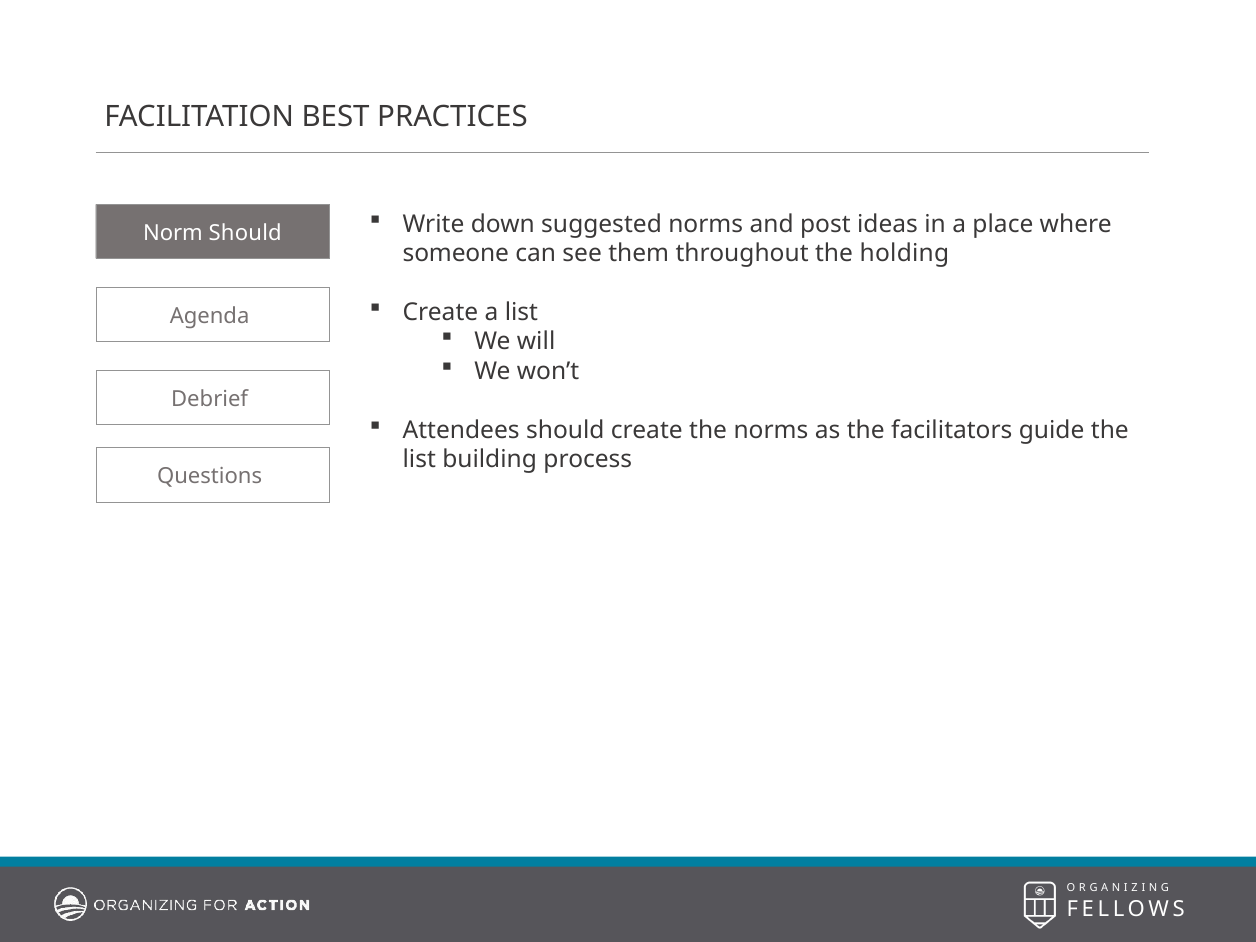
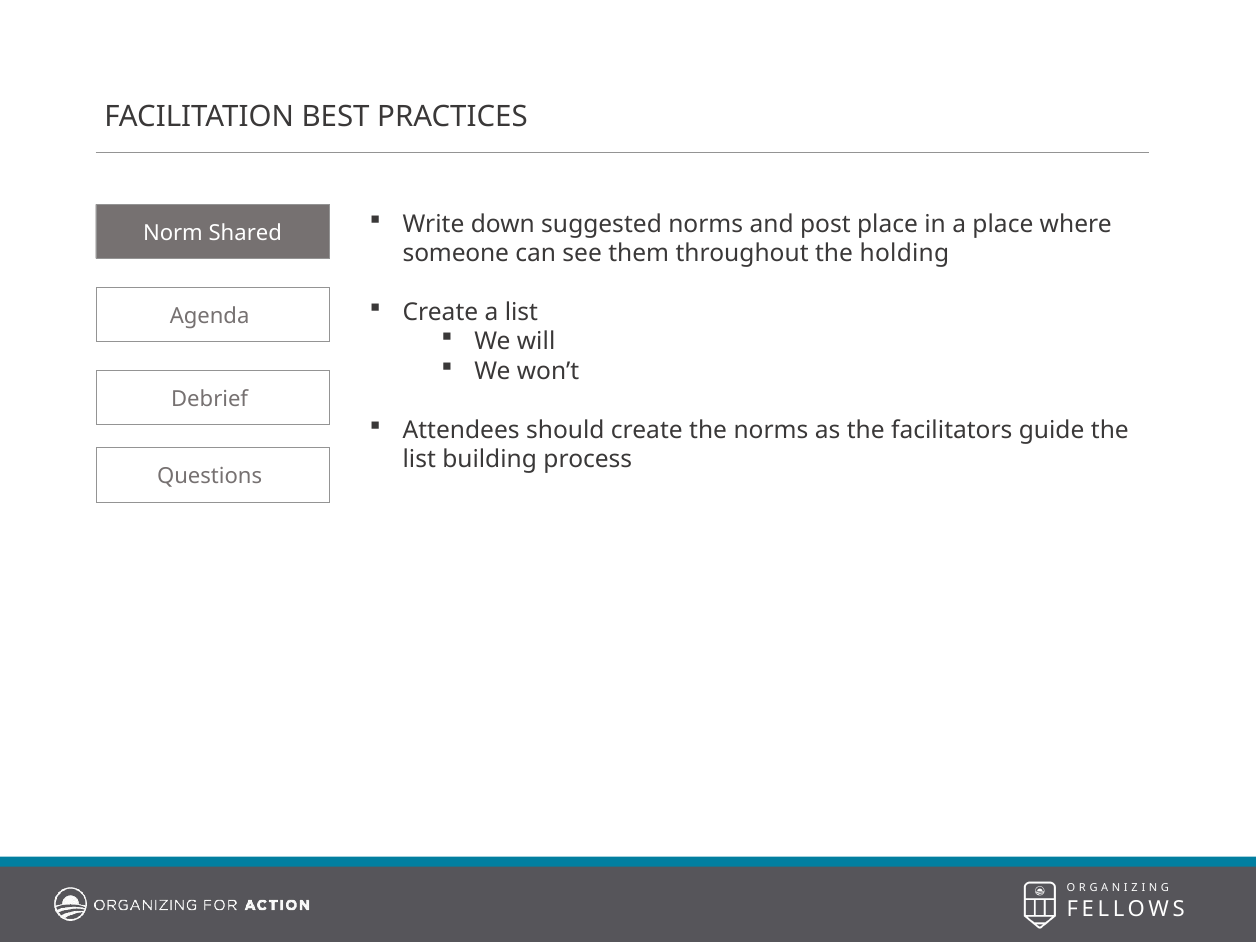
post ideas: ideas -> place
Norm Should: Should -> Shared
